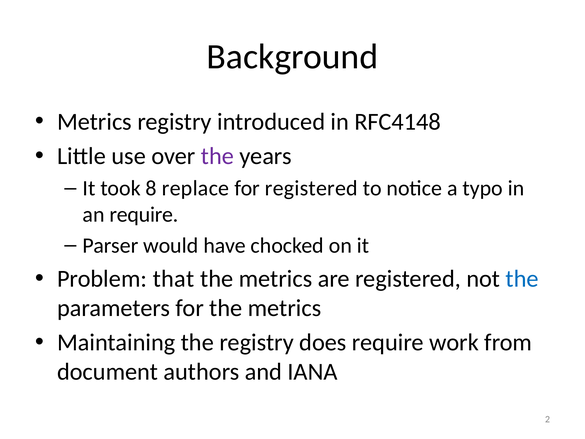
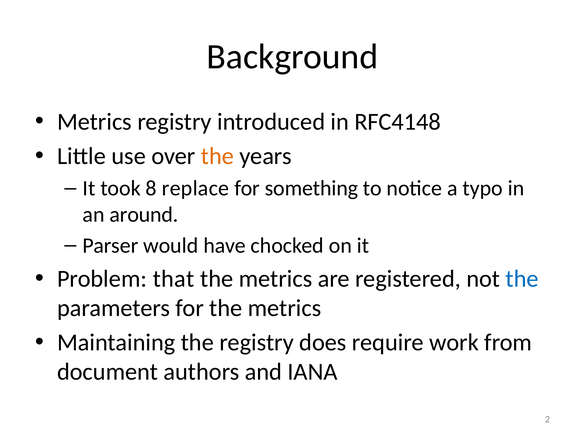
the at (217, 156) colour: purple -> orange
for registered: registered -> something
an require: require -> around
